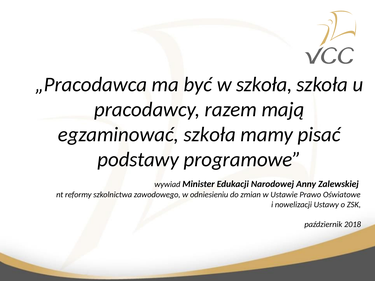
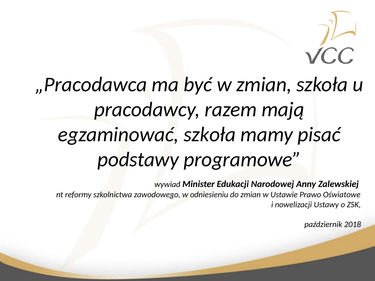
w szkoła: szkoła -> zmian
